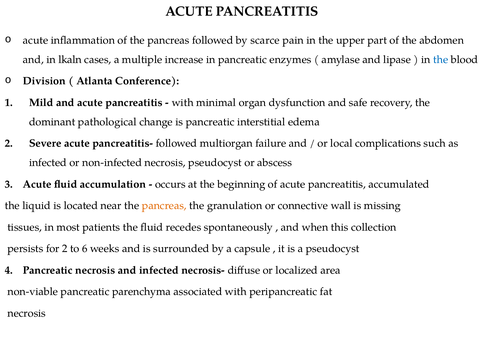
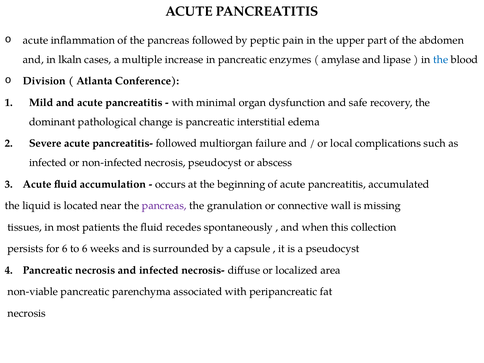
scarce: scarce -> peptic
pancreas at (164, 206) colour: orange -> purple
for 2: 2 -> 6
